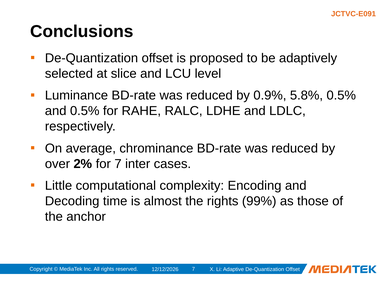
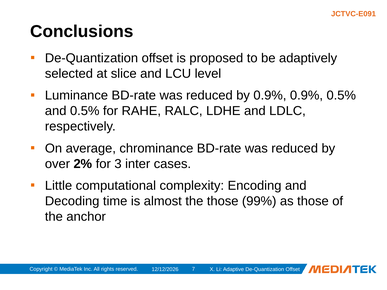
0.9% 5.8%: 5.8% -> 0.9%
for 7: 7 -> 3
the rights: rights -> those
